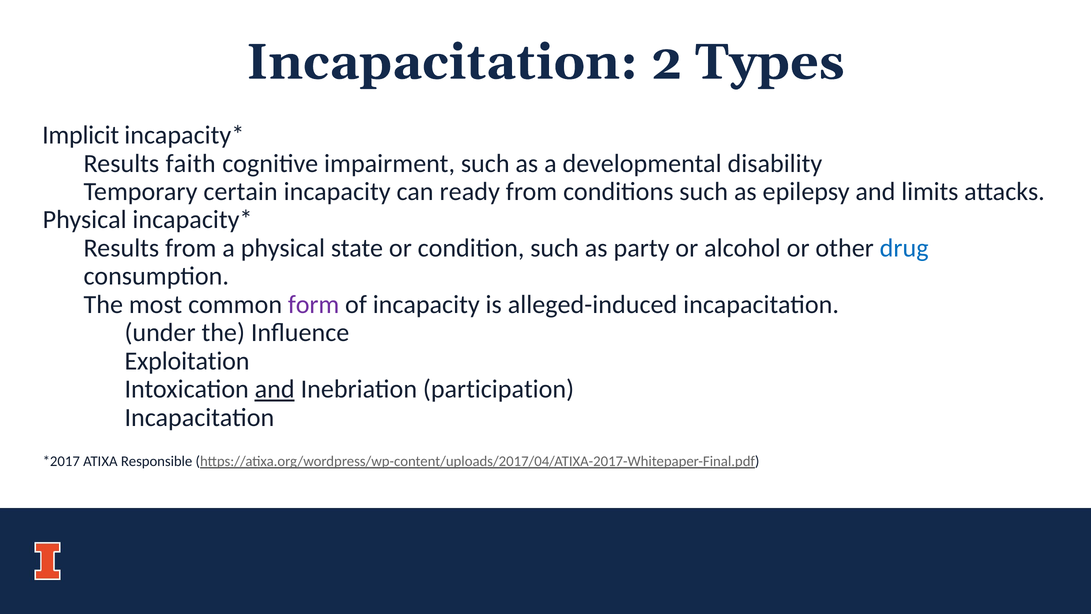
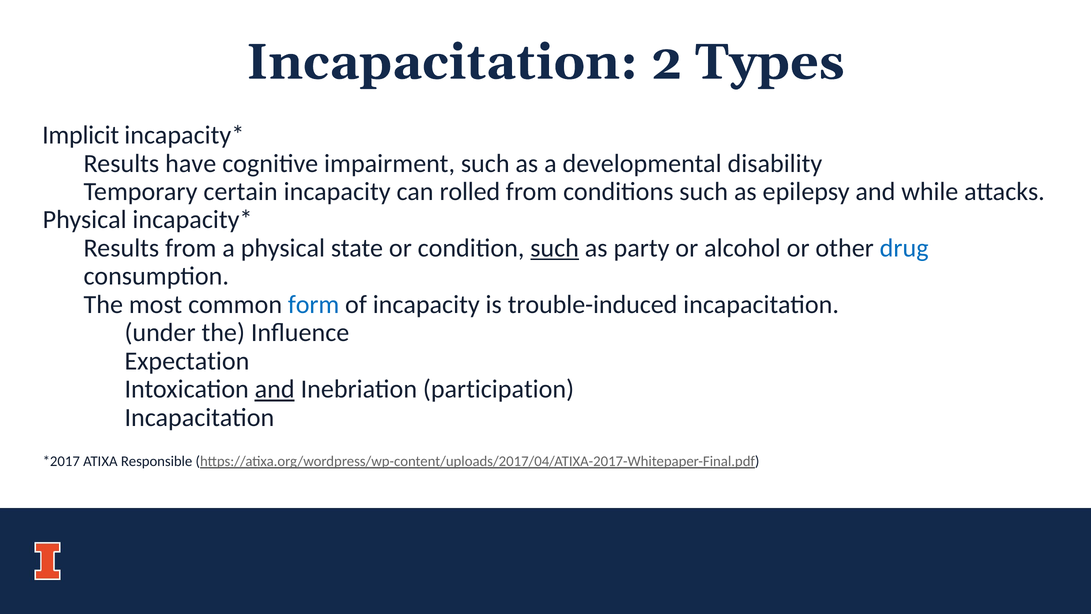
faith: faith -> have
ready: ready -> rolled
limits: limits -> while
such at (555, 248) underline: none -> present
form colour: purple -> blue
alleged-induced: alleged-induced -> trouble-induced
Exploitation: Exploitation -> Expectation
